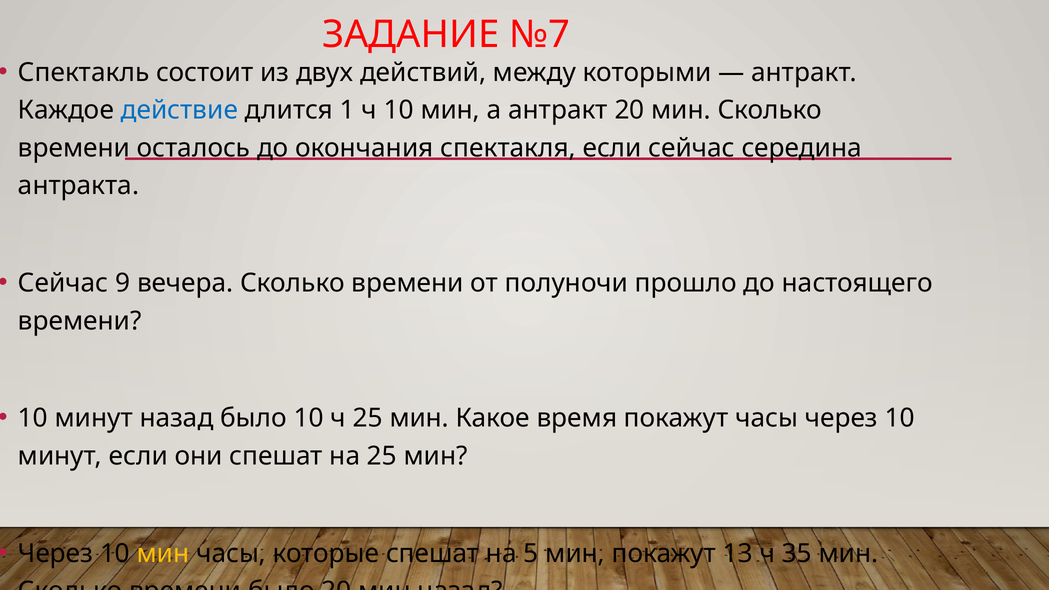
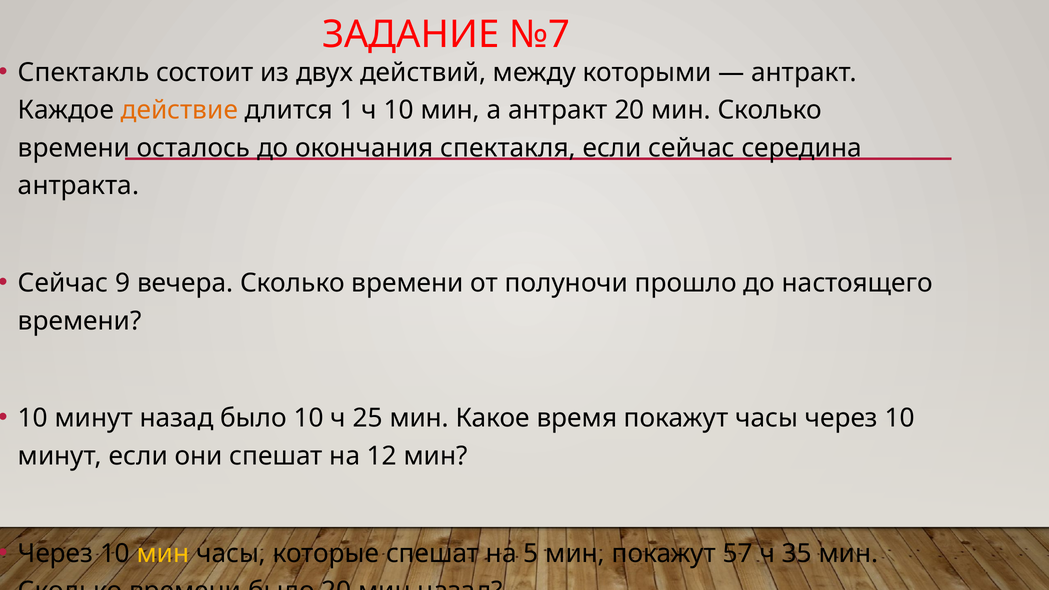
действие colour: blue -> orange
на 25: 25 -> 12
13: 13 -> 57
